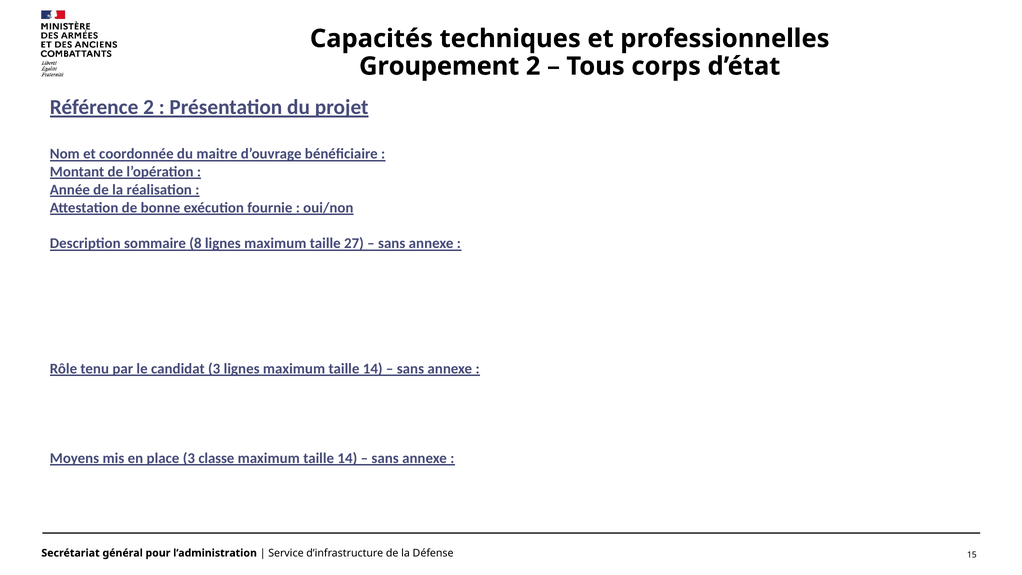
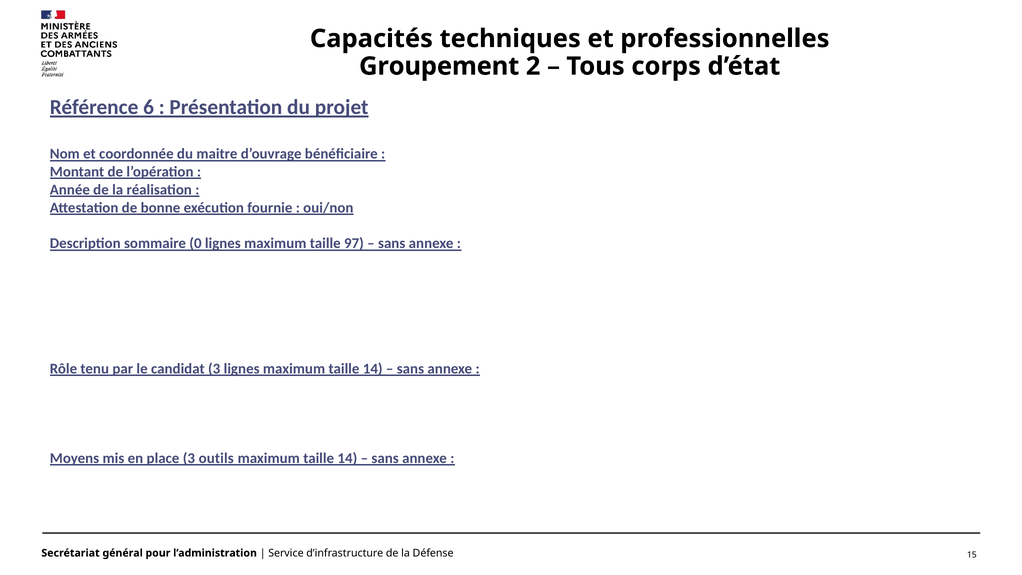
Référence 2: 2 -> 6
8: 8 -> 0
27: 27 -> 97
classe: classe -> outils
